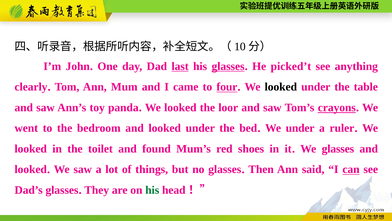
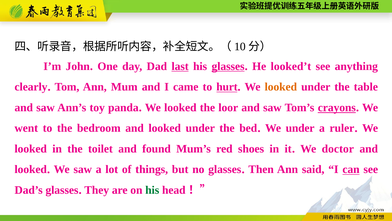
picked’t: picked’t -> looked’t
four: four -> hurt
looked at (281, 87) colour: black -> orange
We glasses: glasses -> doctor
